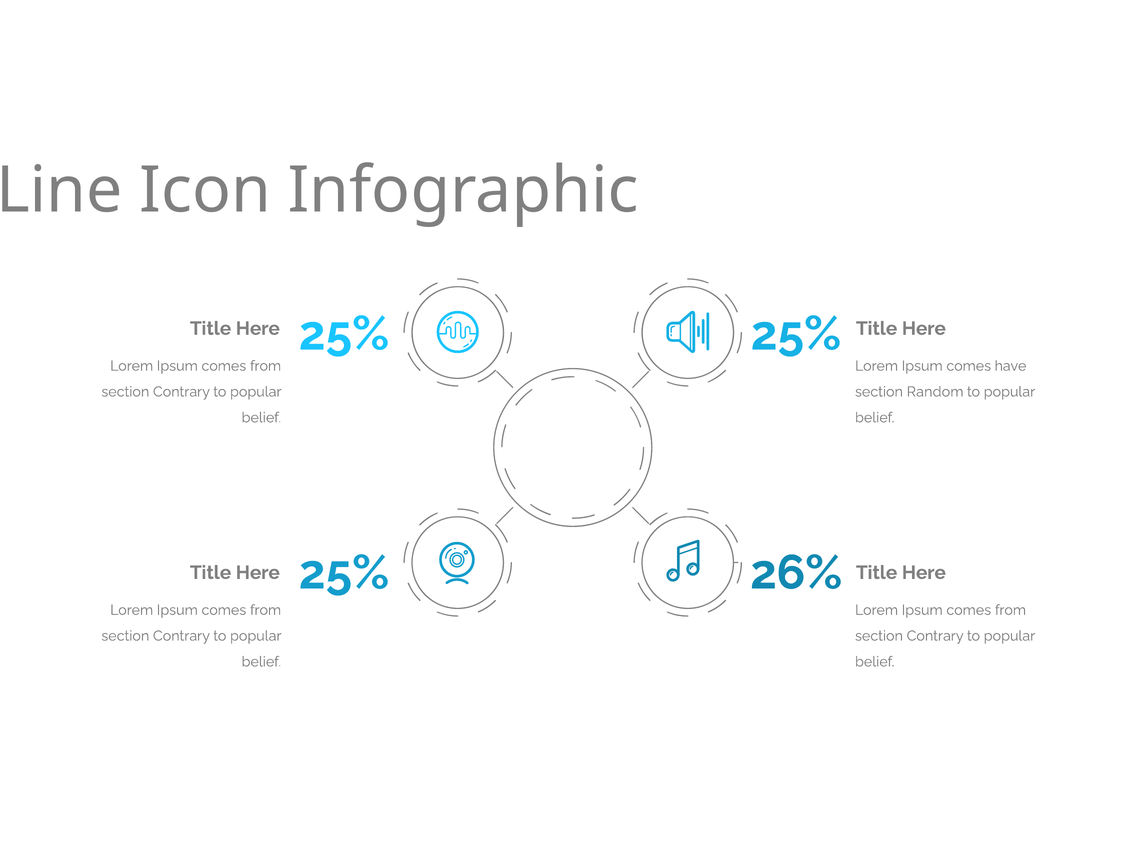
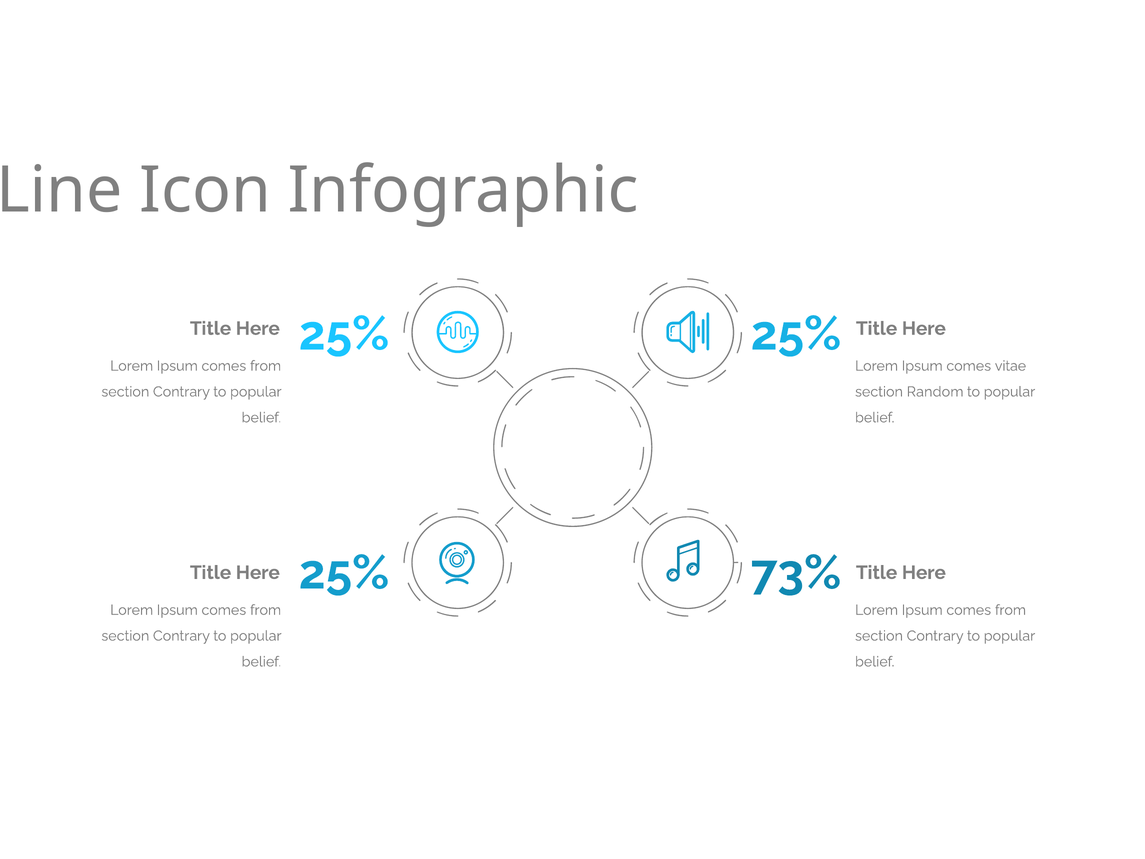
have: have -> vitae
26%: 26% -> 73%
